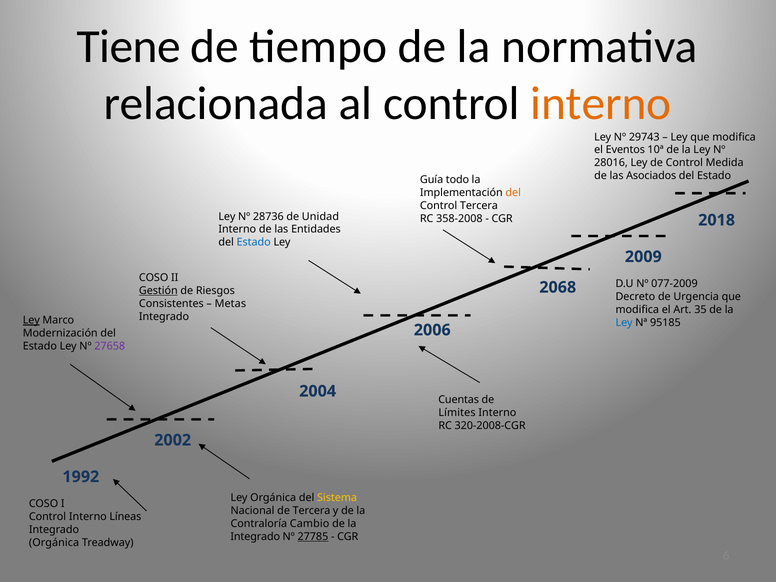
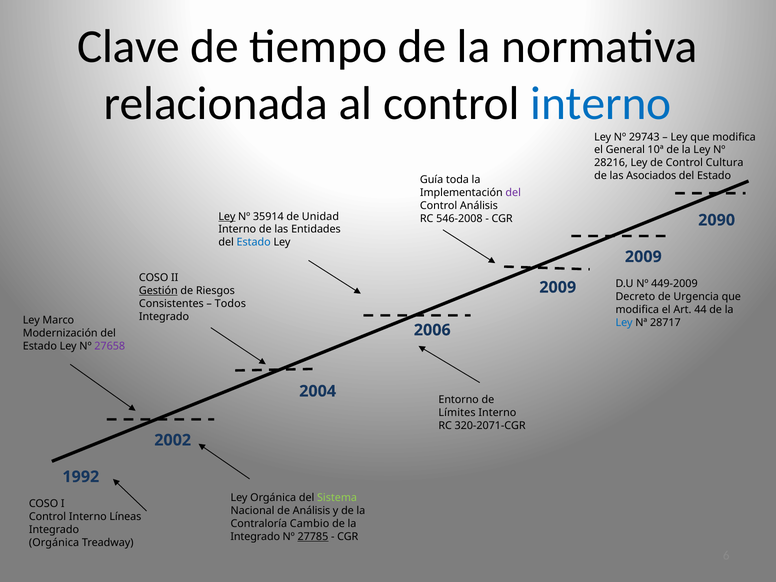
Tiene: Tiene -> Clave
interno at (601, 104) colour: orange -> blue
Eventos: Eventos -> General
28016: 28016 -> 28216
Medida: Medida -> Cultura
todo: todo -> toda
del at (513, 193) colour: orange -> purple
Control Tercera: Tercera -> Análisis
Ley at (227, 216) underline: none -> present
28736: 28736 -> 35914
358-2008: 358-2008 -> 546-2008
2018: 2018 -> 2090
077-2009: 077-2009 -> 449-2009
2068 at (558, 287): 2068 -> 2009
Metas: Metas -> Todos
35: 35 -> 44
Ley at (31, 320) underline: present -> none
95185: 95185 -> 28717
Cuentas: Cuentas -> Entorno
320-2008-CGR: 320-2008-CGR -> 320-2071-CGR
Sistema colour: yellow -> light green
de Tercera: Tercera -> Análisis
